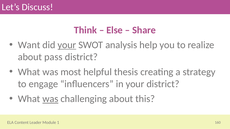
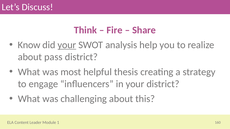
Else: Else -> Fire
Want: Want -> Know
was at (50, 99) underline: present -> none
